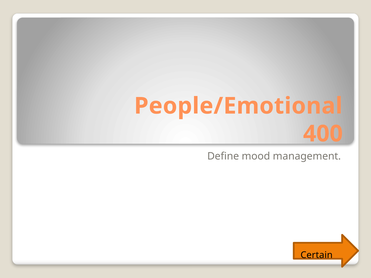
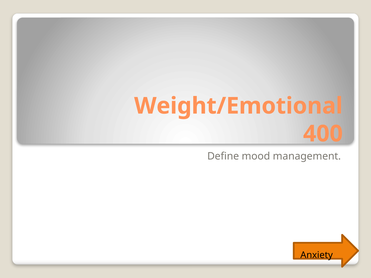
People/Emotional: People/Emotional -> Weight/Emotional
Certain: Certain -> Anxiety
